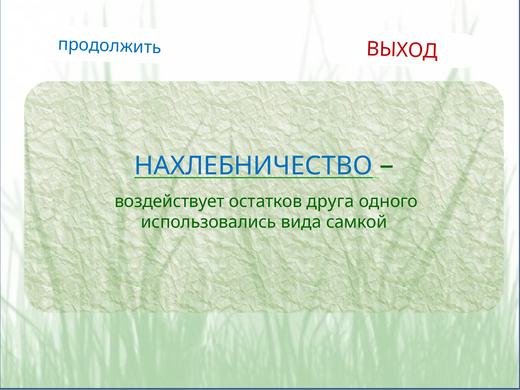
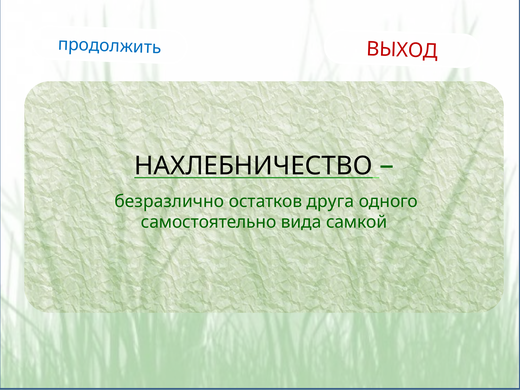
НАХЛЕБНИЧЕСТВО colour: blue -> black
воздействует: воздействует -> безразлично
использовались: использовались -> самостоятельно
